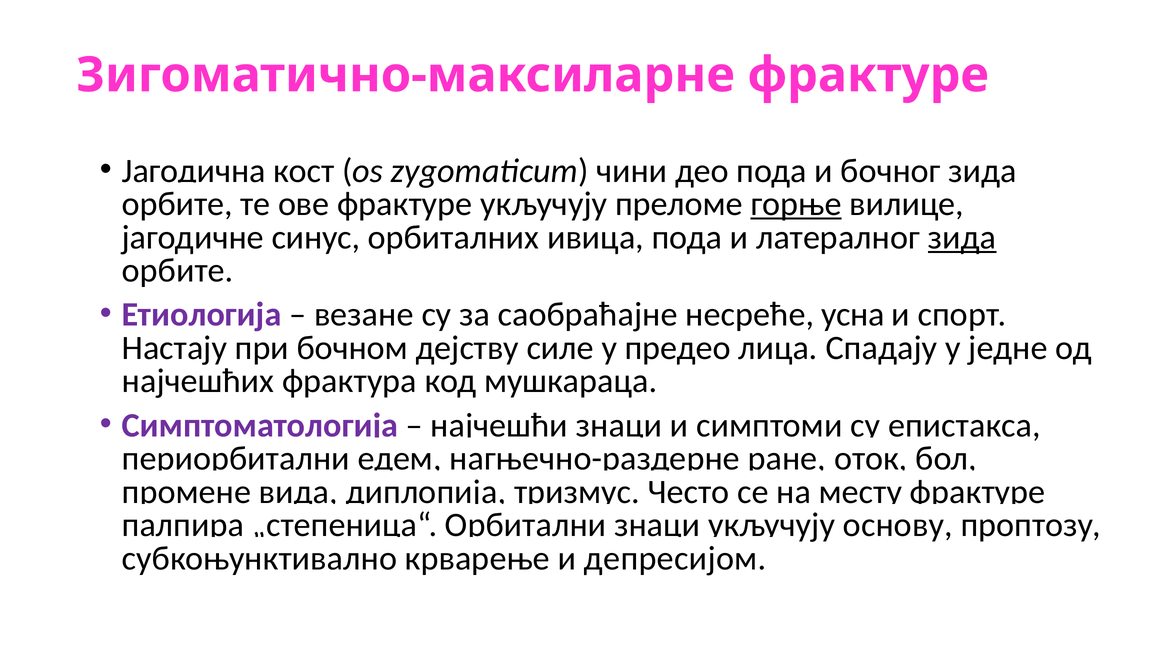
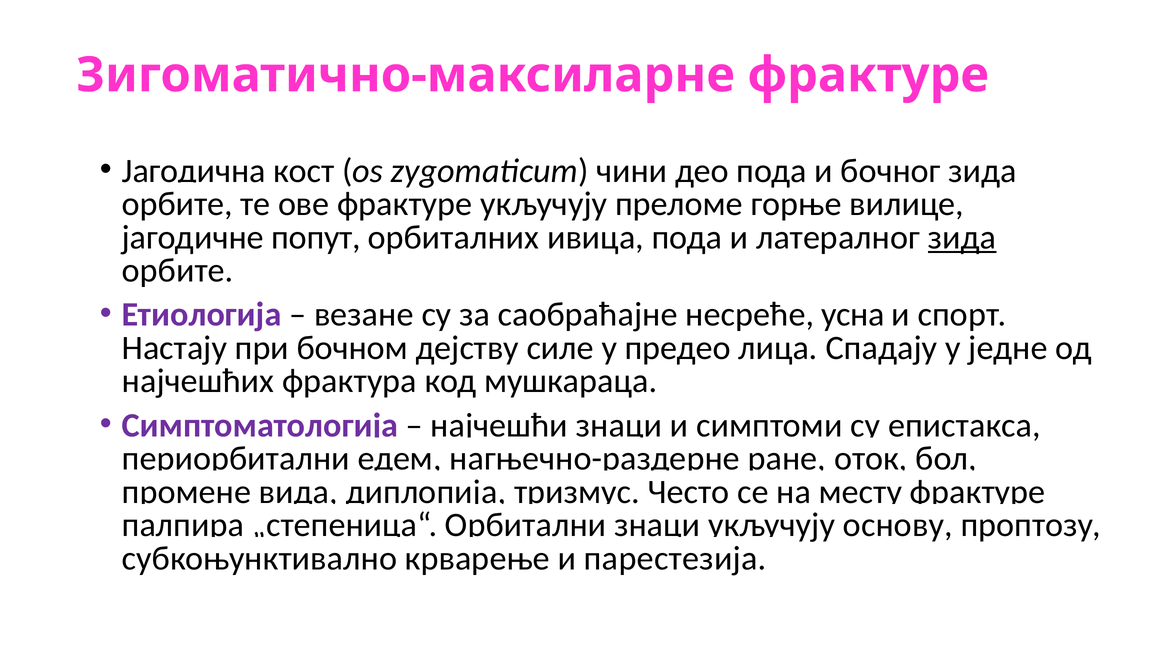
горње underline: present -> none
синус: синус -> попут
депресијом: депресијом -> парестезија
